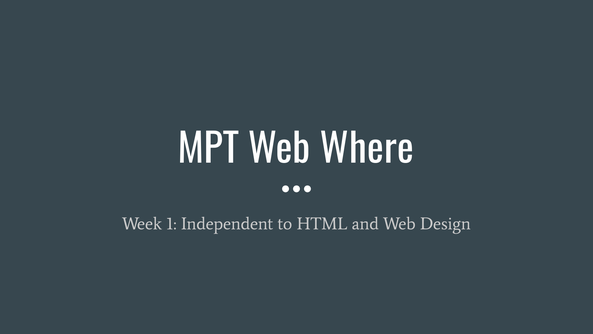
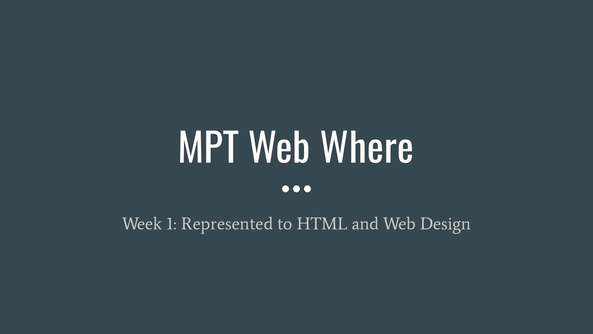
Independent: Independent -> Represented
